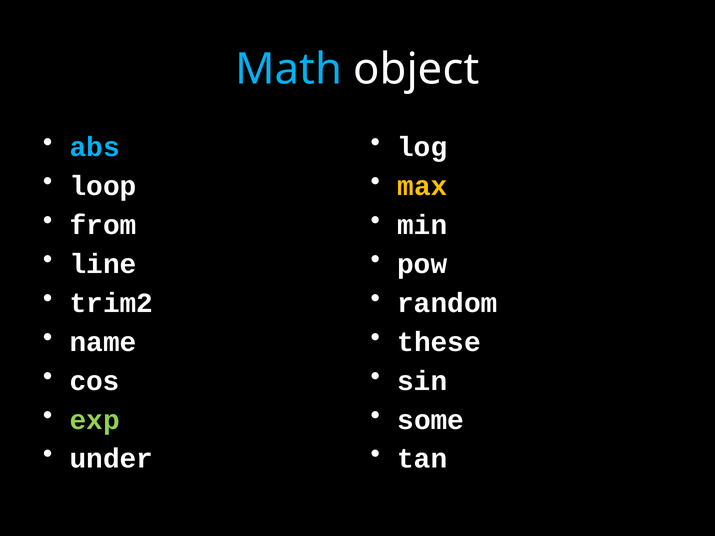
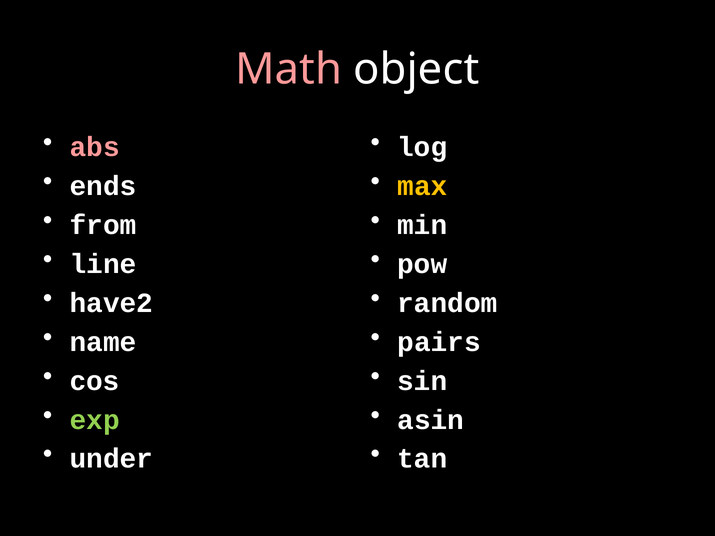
Math colour: light blue -> pink
abs colour: light blue -> pink
loop: loop -> ends
trim2: trim2 -> have2
these: these -> pairs
some: some -> asin
